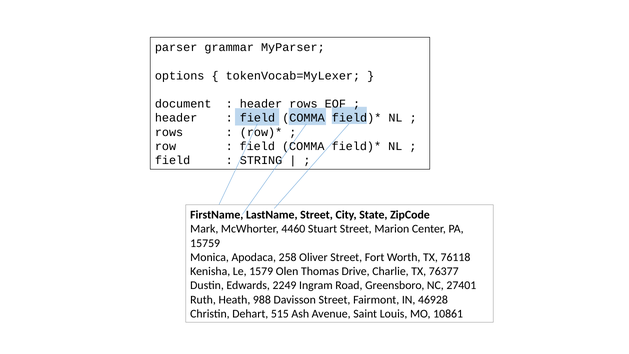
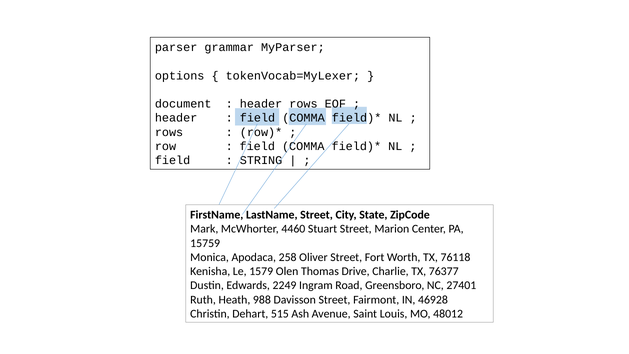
10861: 10861 -> 48012
